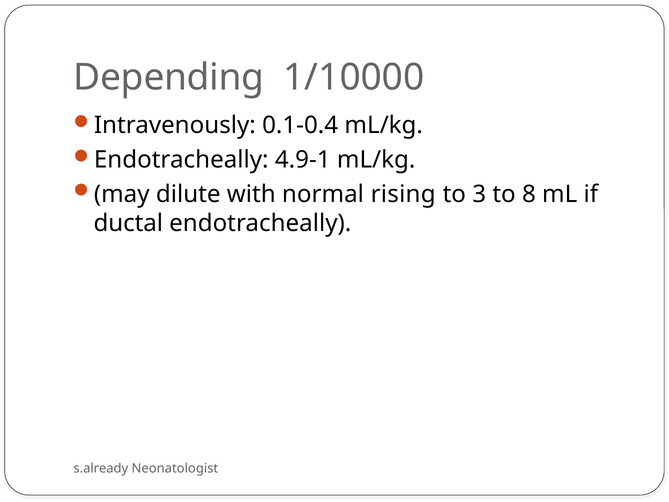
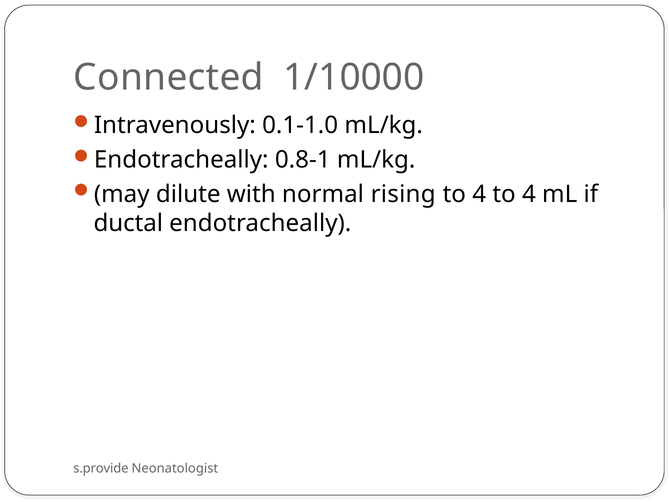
Depending: Depending -> Connected
0.1-0.4: 0.1-0.4 -> 0.1-1.0
4.9-1: 4.9-1 -> 0.8-1
3 at (479, 194): 3 -> 4
8 at (529, 194): 8 -> 4
s.already: s.already -> s.provide
